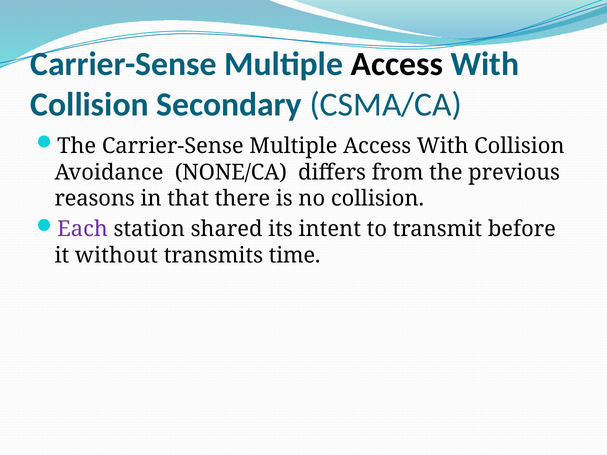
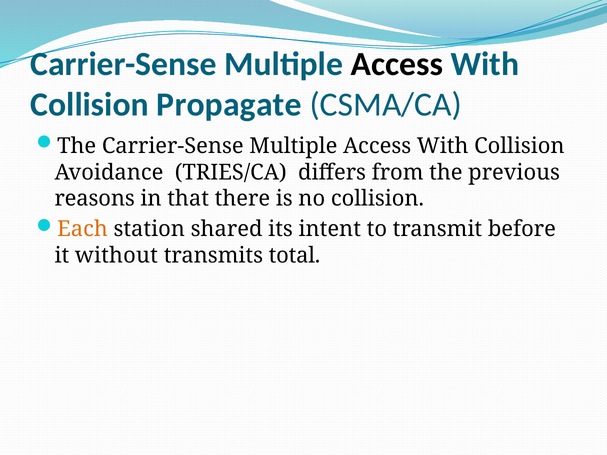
Secondary: Secondary -> Propagate
NONE/CA: NONE/CA -> TRIES/CA
Each colour: purple -> orange
time: time -> total
